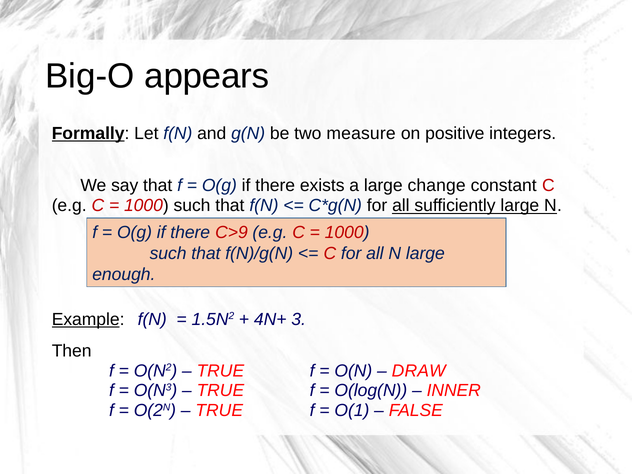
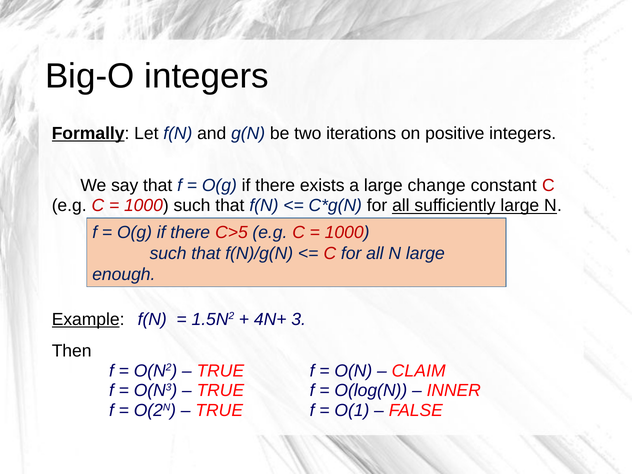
Big-O appears: appears -> integers
measure: measure -> iterations
C>9: C>9 -> C>5
DRAW: DRAW -> CLAIM
